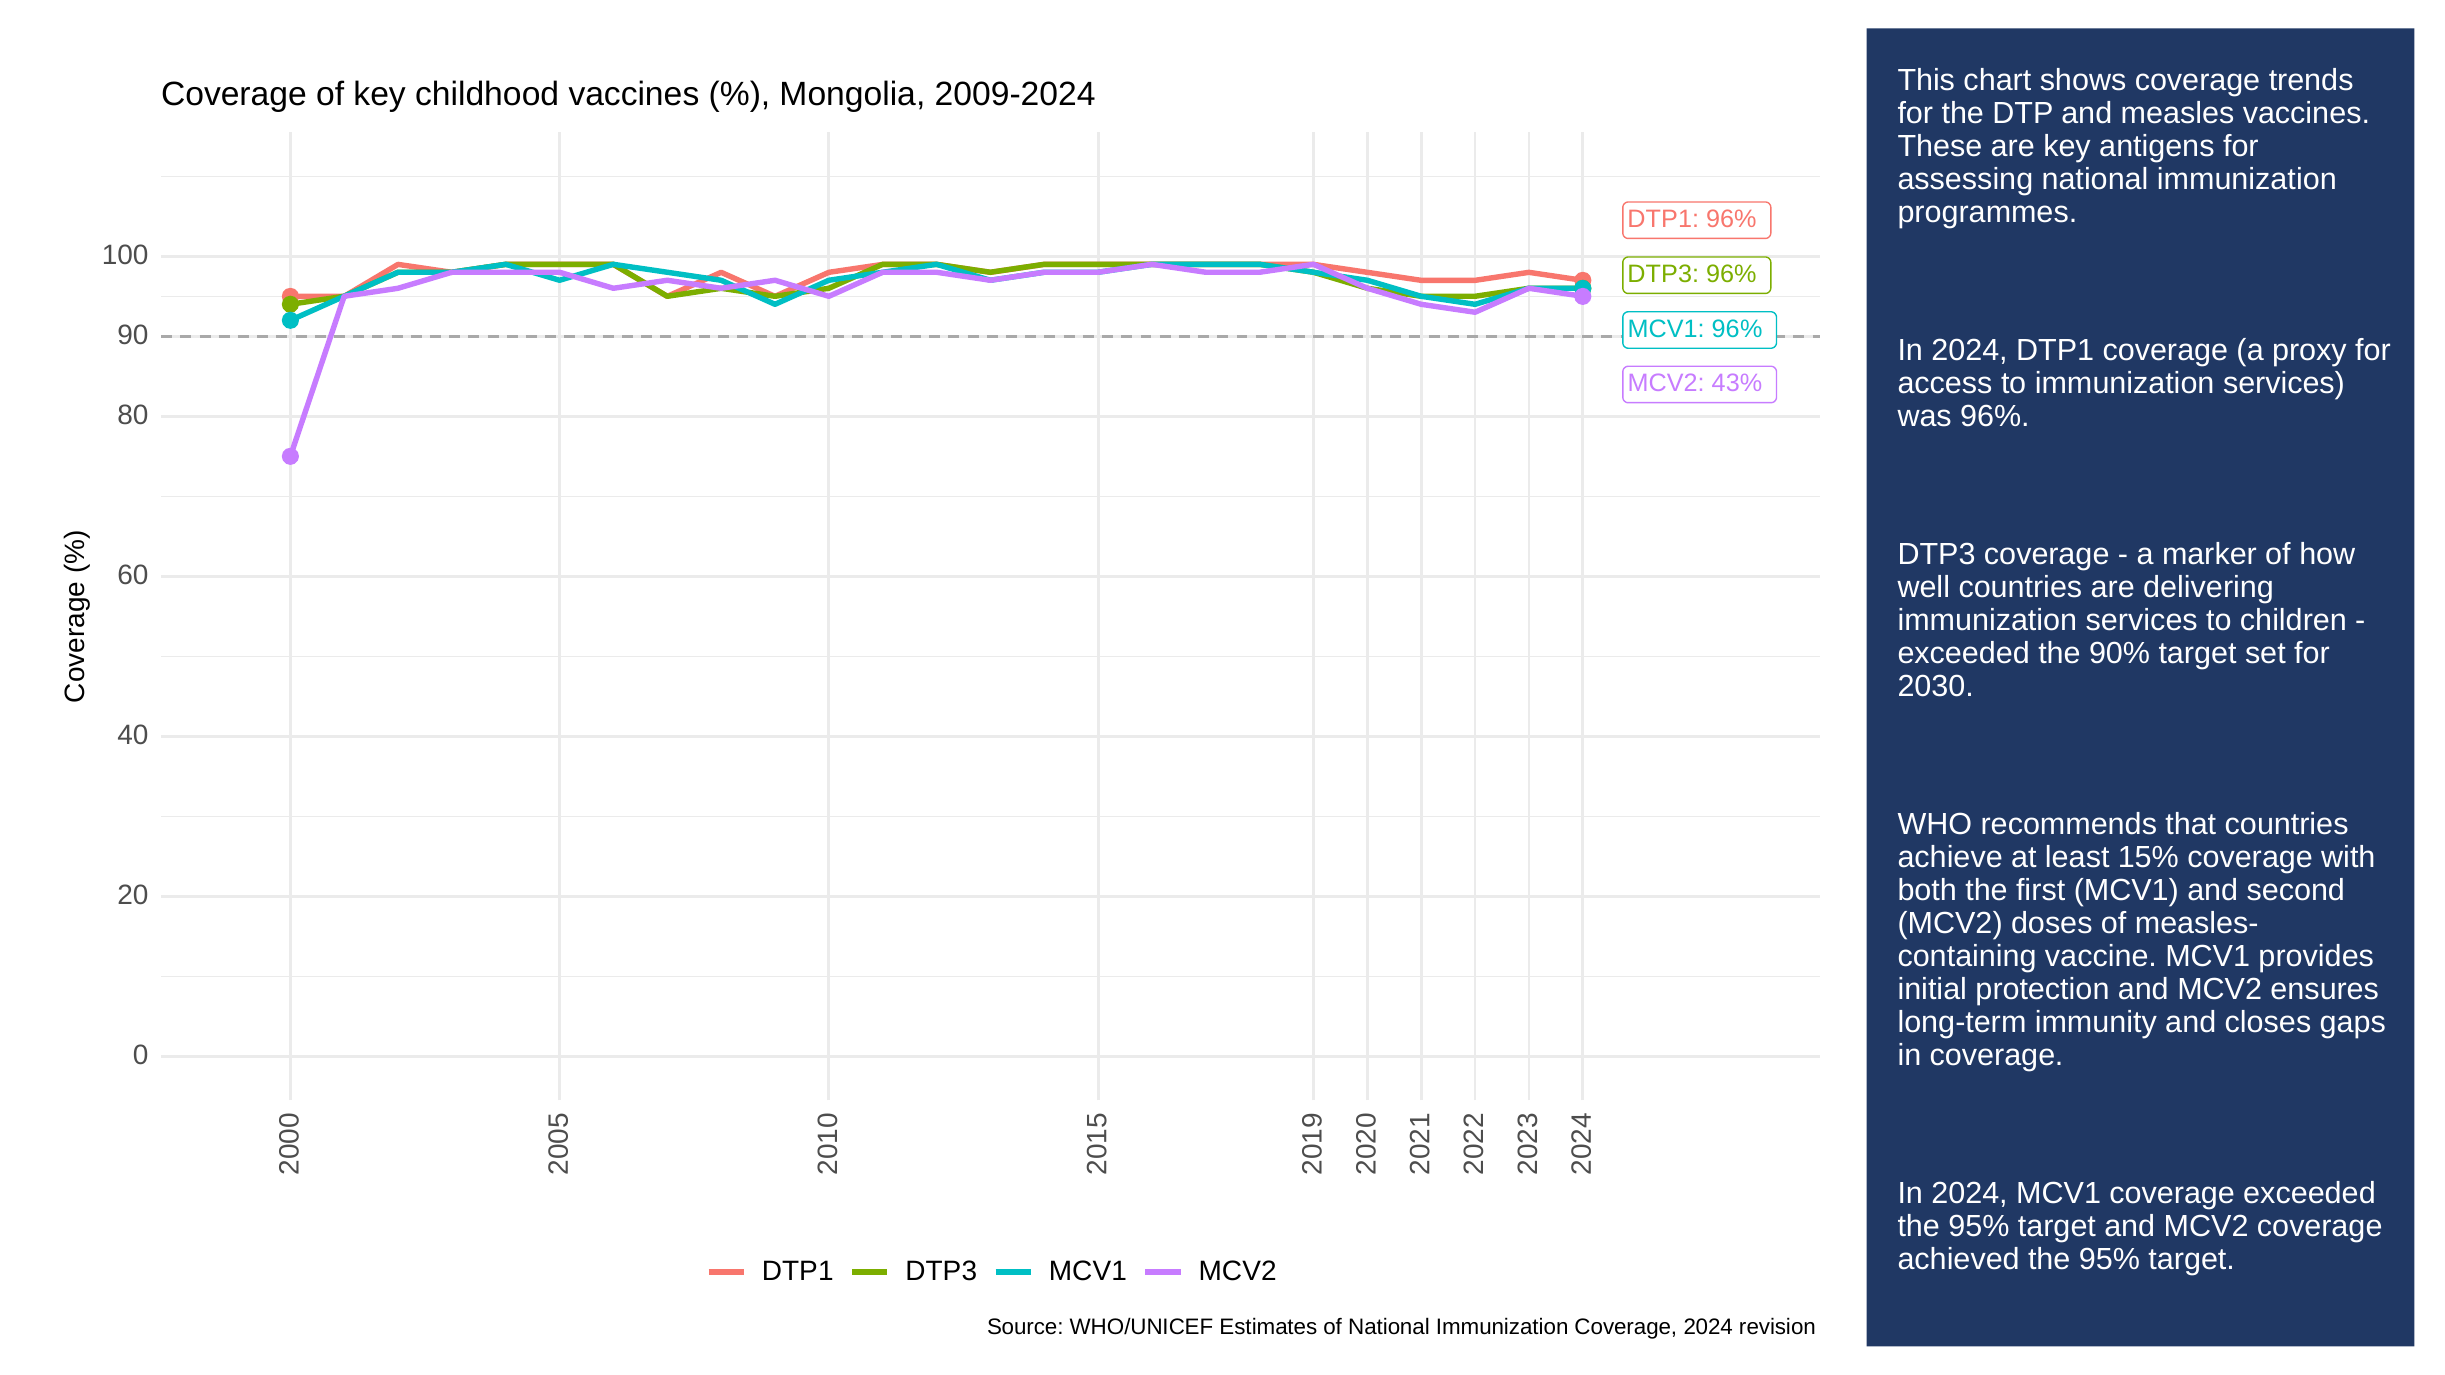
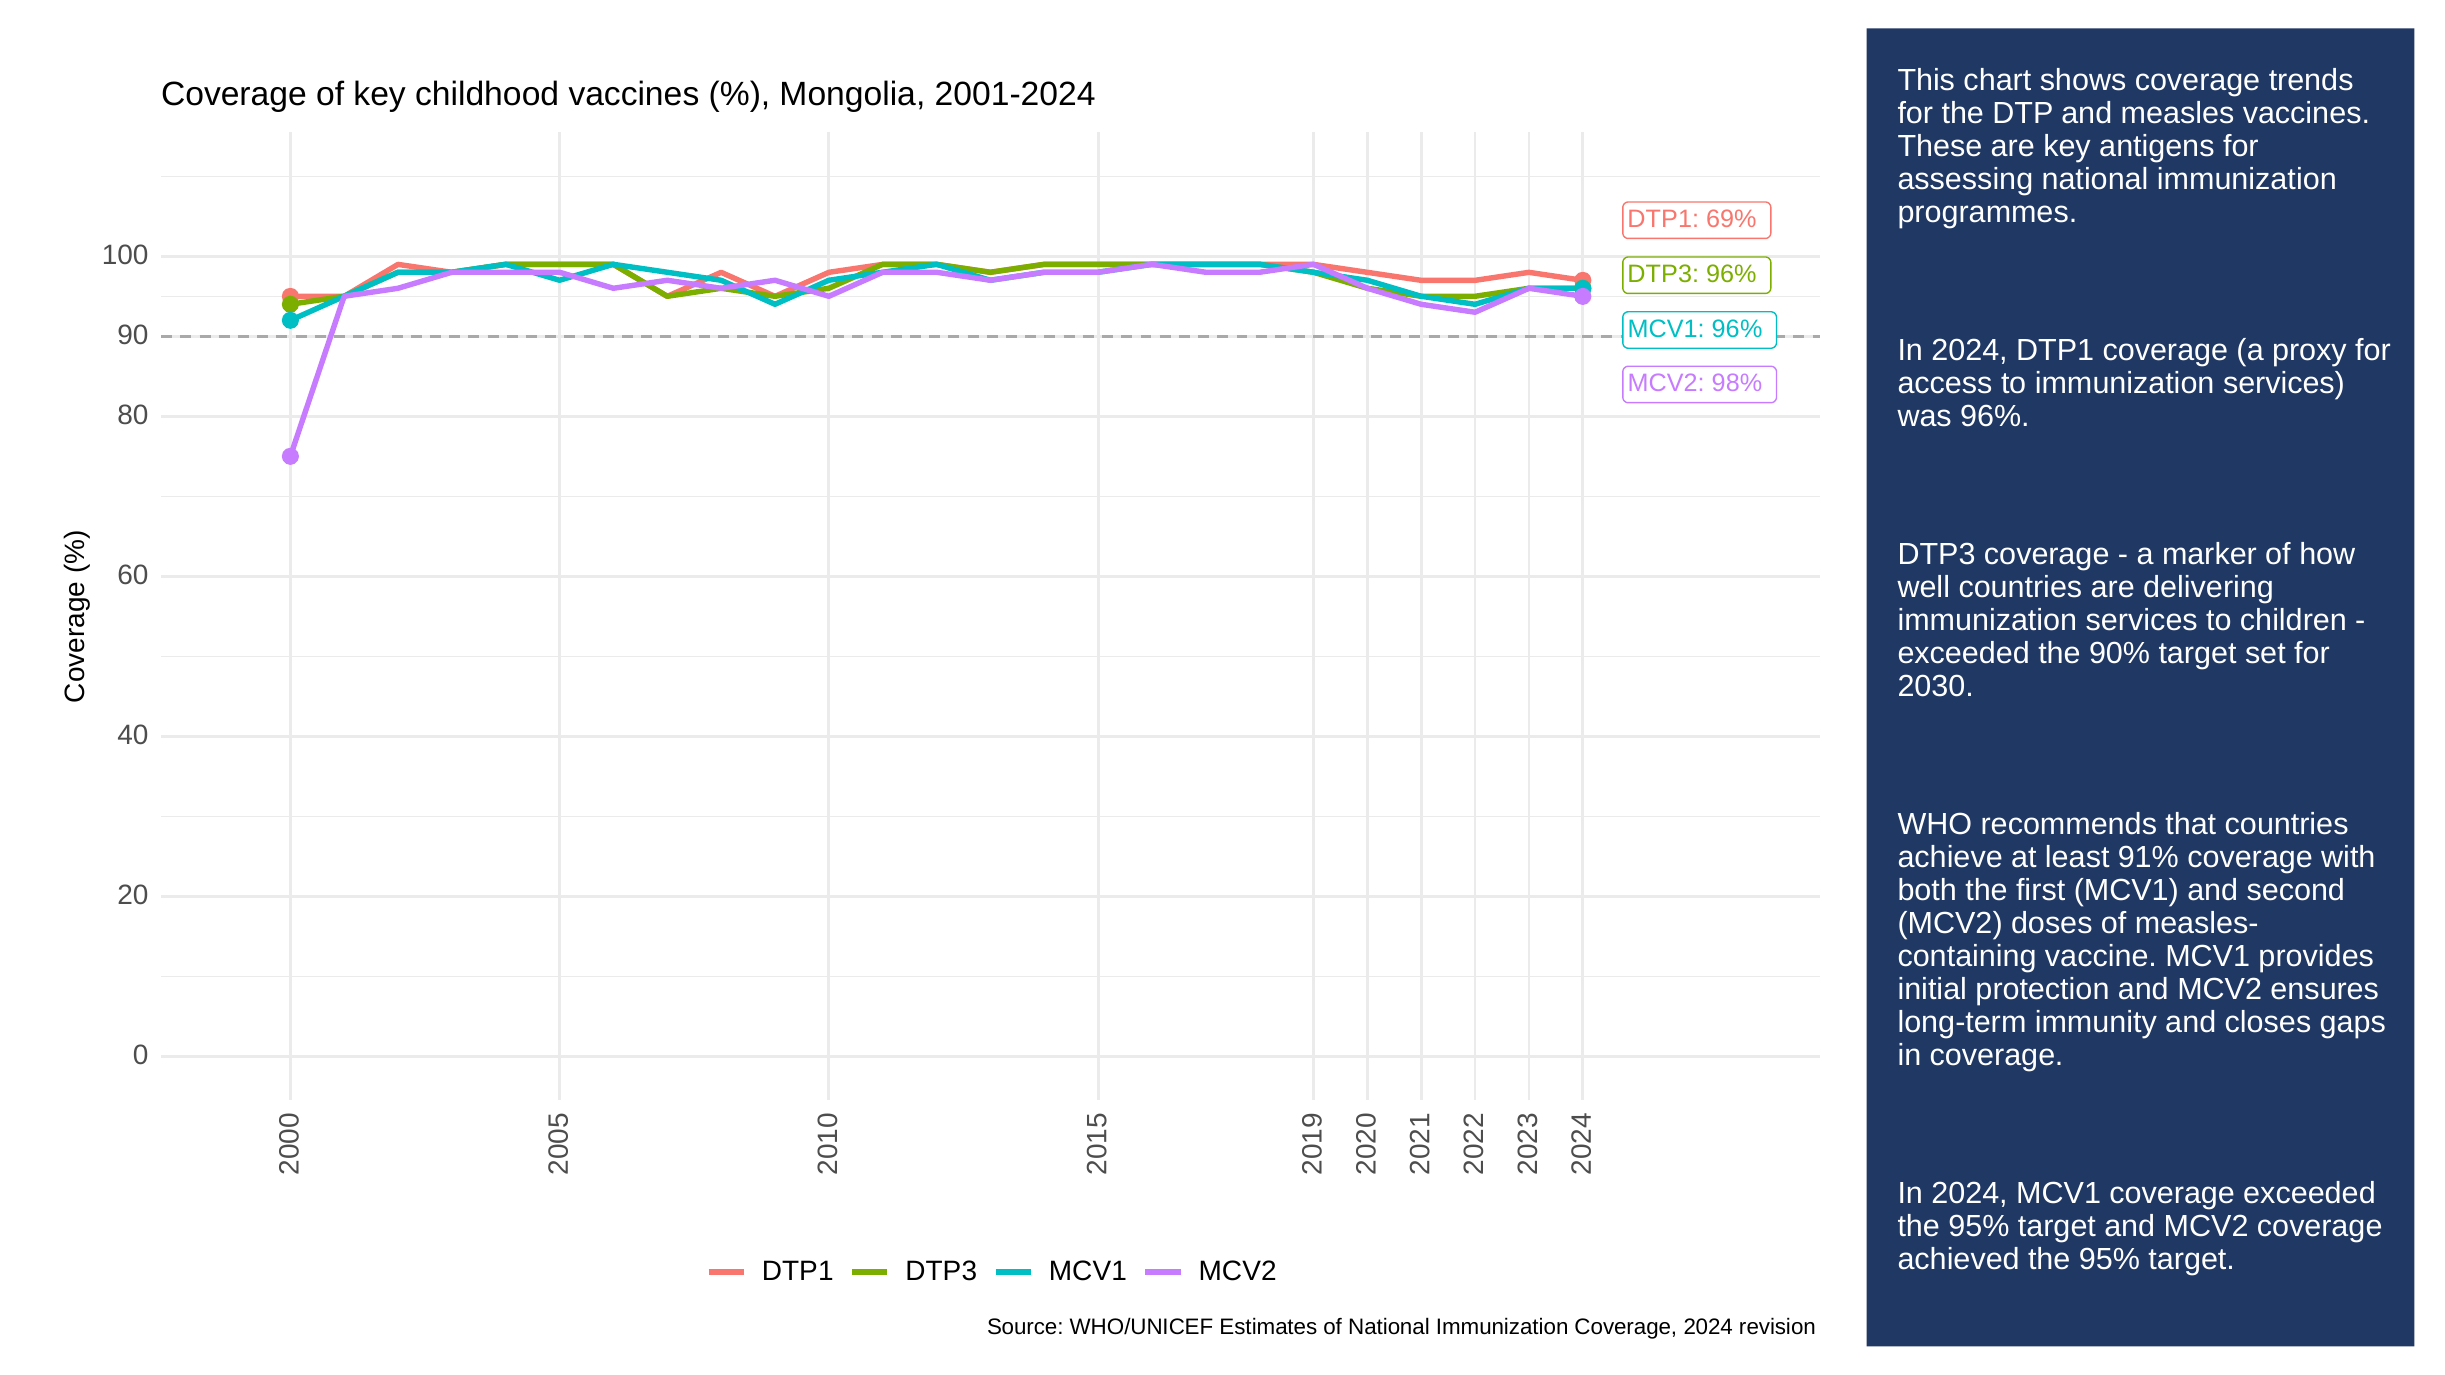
2009-2024: 2009-2024 -> 2001-2024
DTP1 96%: 96% -> 69%
43%: 43% -> 98%
15%: 15% -> 91%
